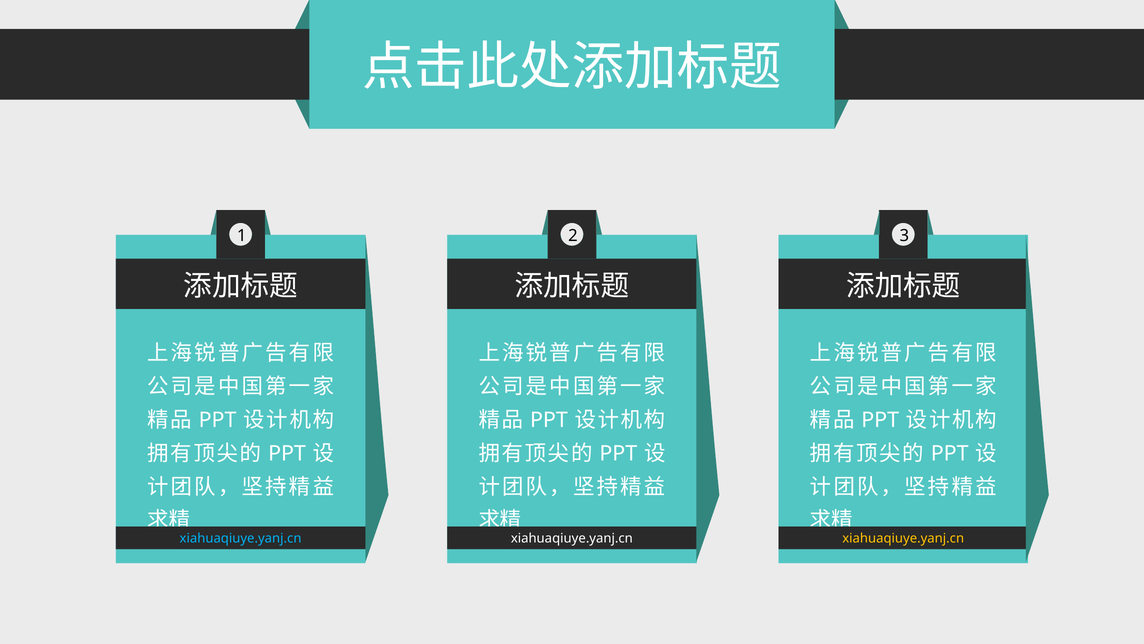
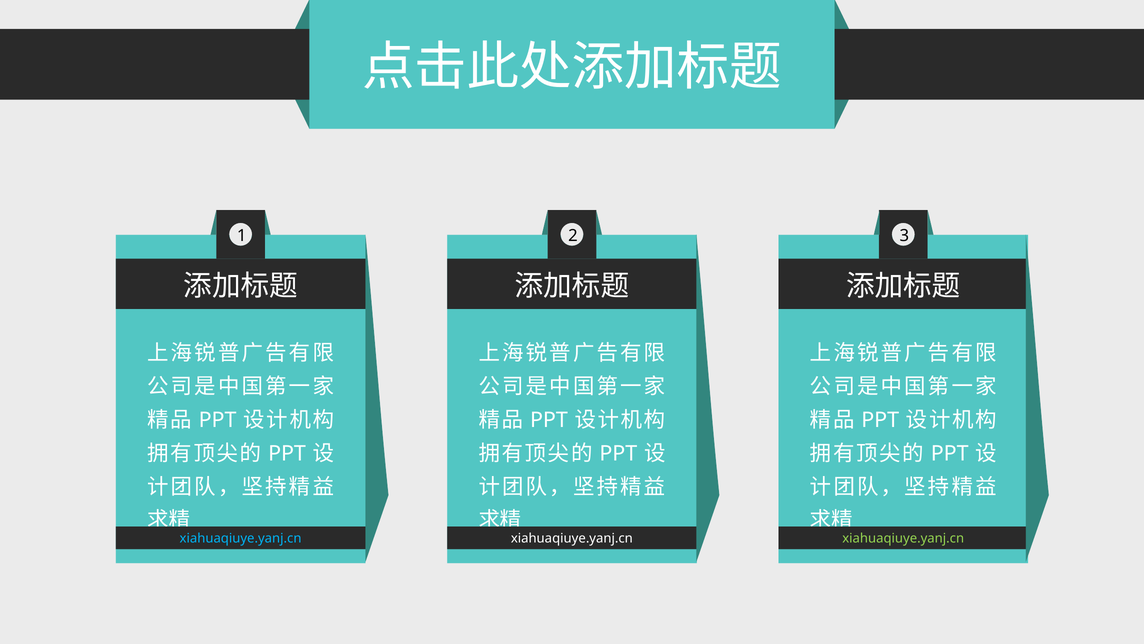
xiahuaqiuye.yanj.cn at (903, 538) colour: yellow -> light green
